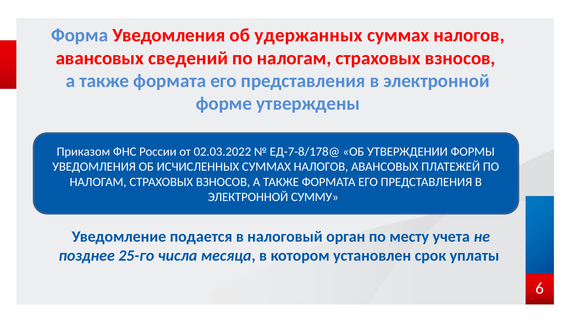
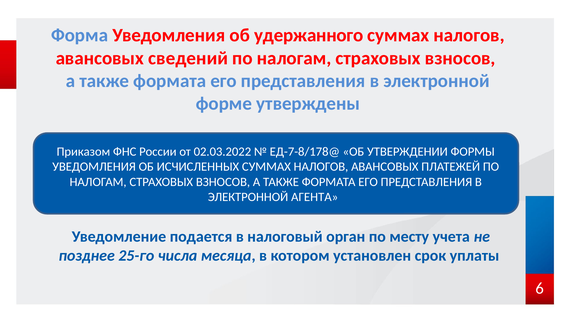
удержанных: удержанных -> удержанного
СУММУ: СУММУ -> АГЕНТА
